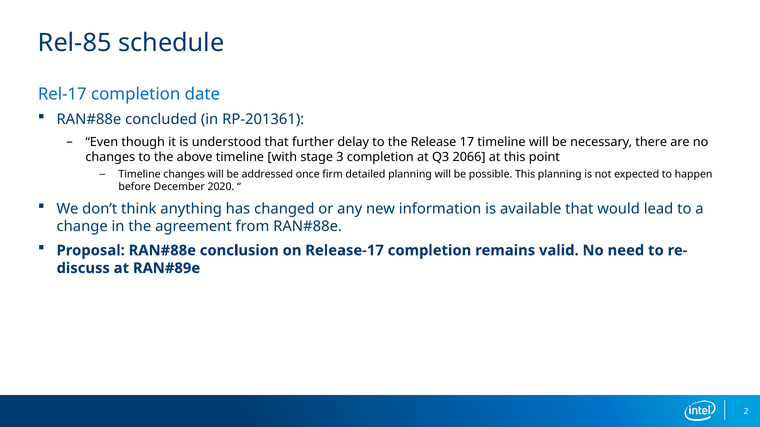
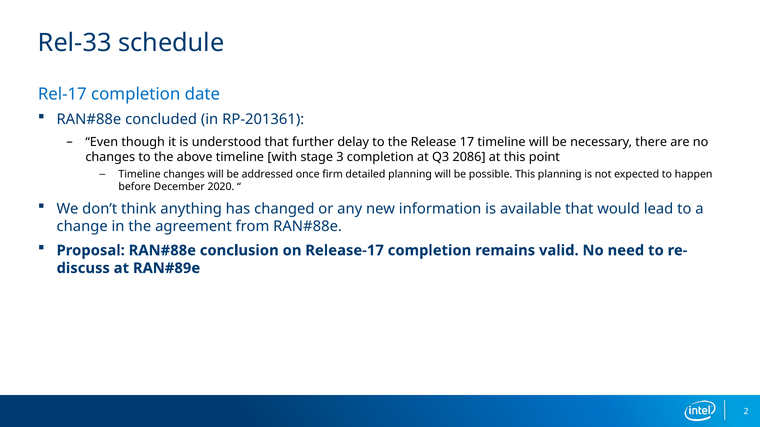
Rel-85: Rel-85 -> Rel-33
2066: 2066 -> 2086
